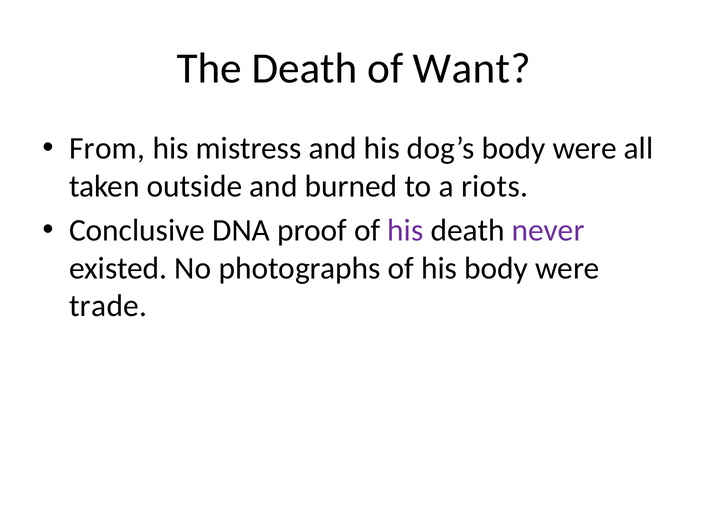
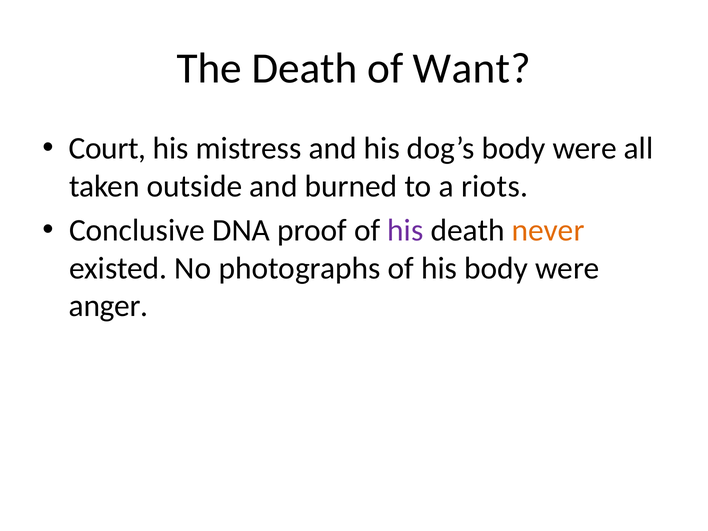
From: From -> Court
never colour: purple -> orange
trade: trade -> anger
